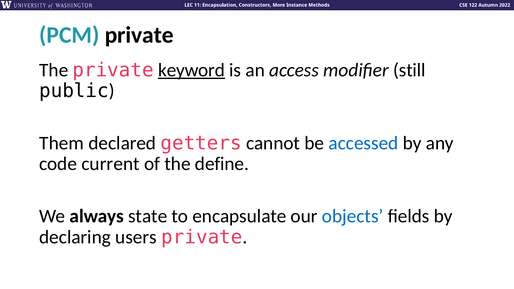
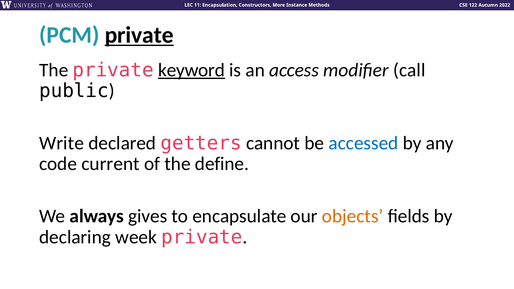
private at (139, 35) underline: none -> present
still: still -> call
Them: Them -> Write
state: state -> gives
objects colour: blue -> orange
users: users -> week
